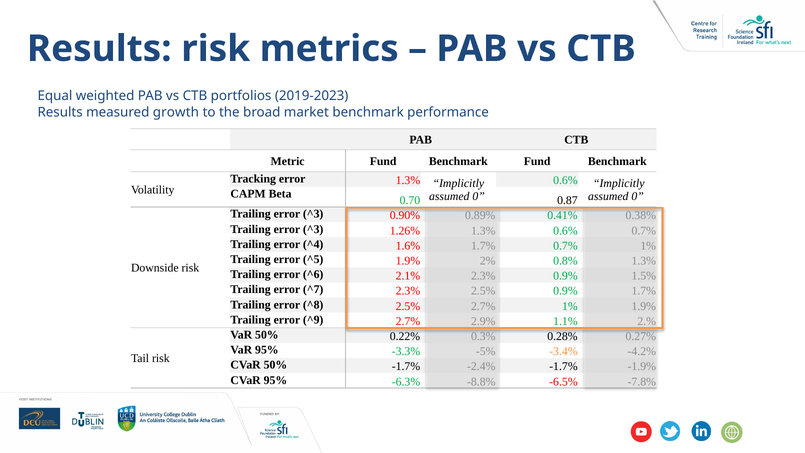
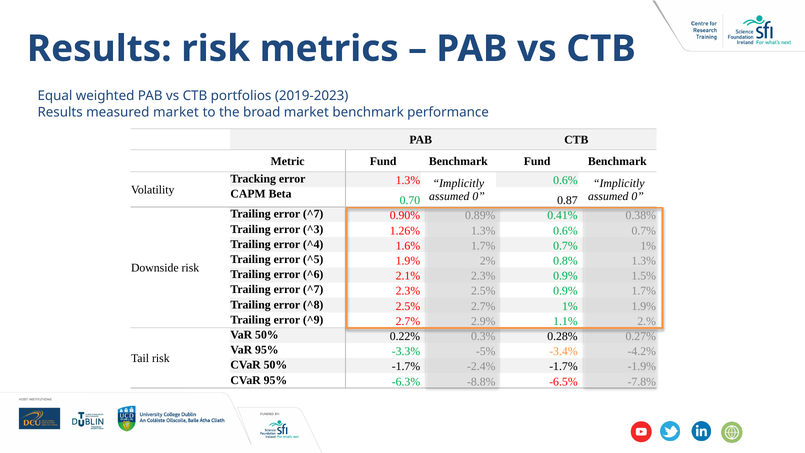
measured growth: growth -> market
^3 at (313, 214): ^3 -> ^7
